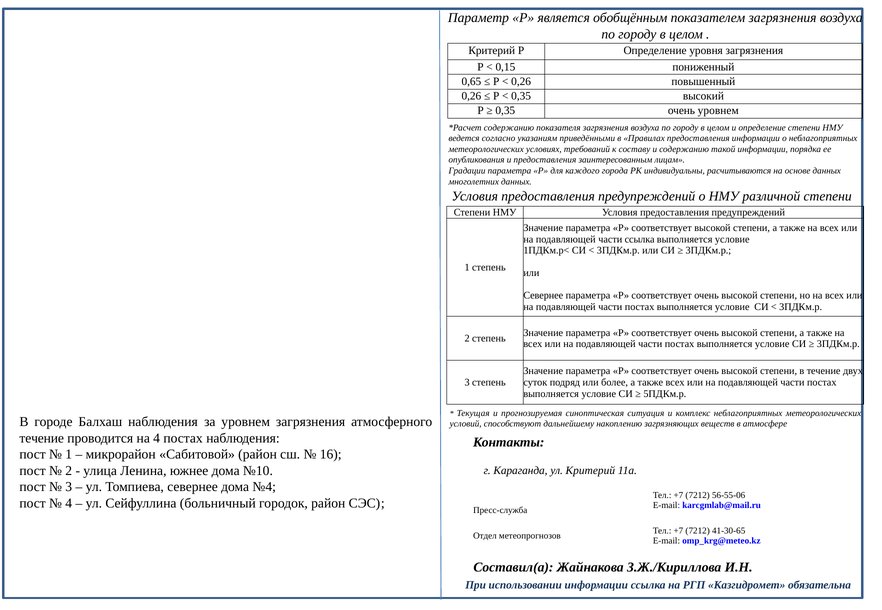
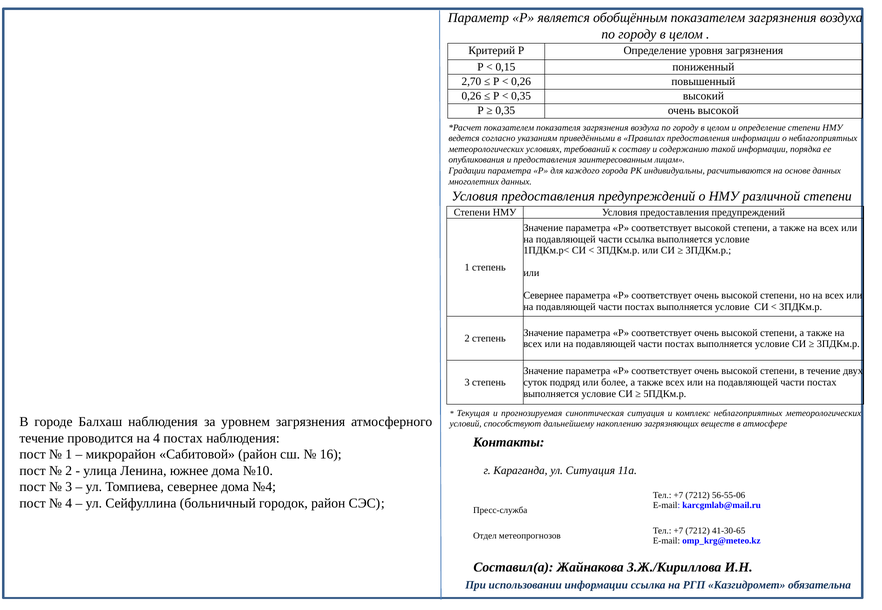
0,65: 0,65 -> 2,70
0,35 очень уровнем: уровнем -> высокой
содержанию at (509, 128): содержанию -> показателем
ул Критерий: Критерий -> Ситуация
